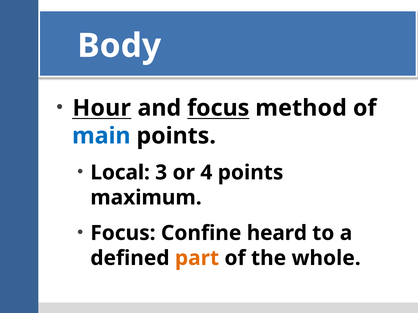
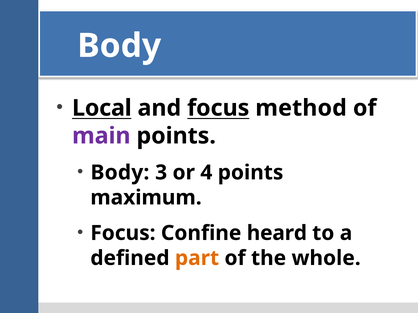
Hour: Hour -> Local
main colour: blue -> purple
Local at (120, 173): Local -> Body
